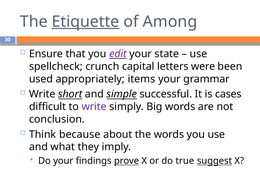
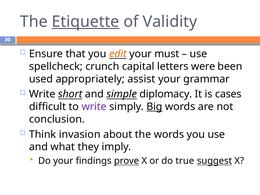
Among: Among -> Validity
edit colour: purple -> orange
state: state -> must
items: items -> assist
successful: successful -> diplomacy
Big underline: none -> present
because: because -> invasion
